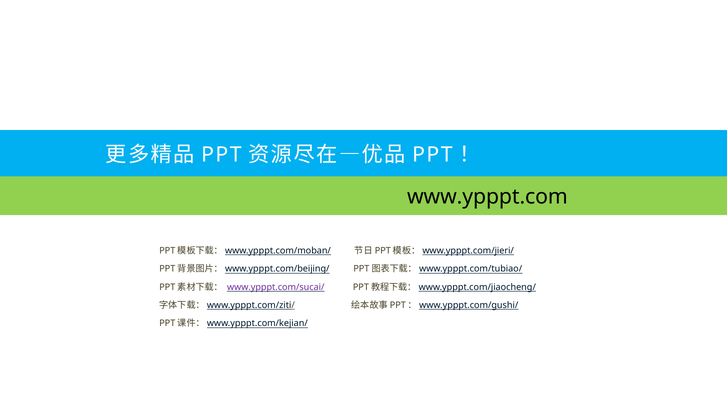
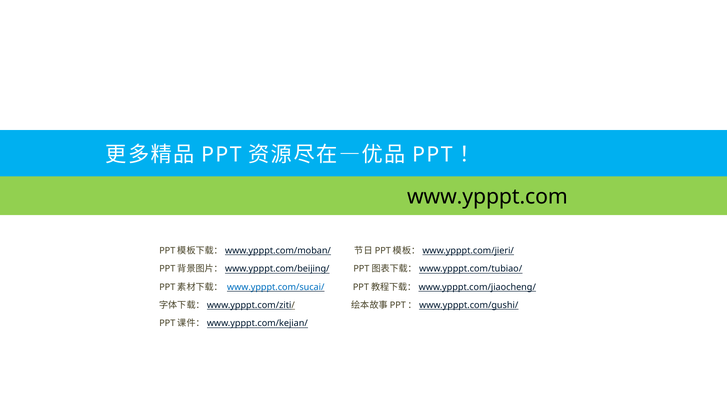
www.ypppt.com/sucai/ colour: purple -> blue
